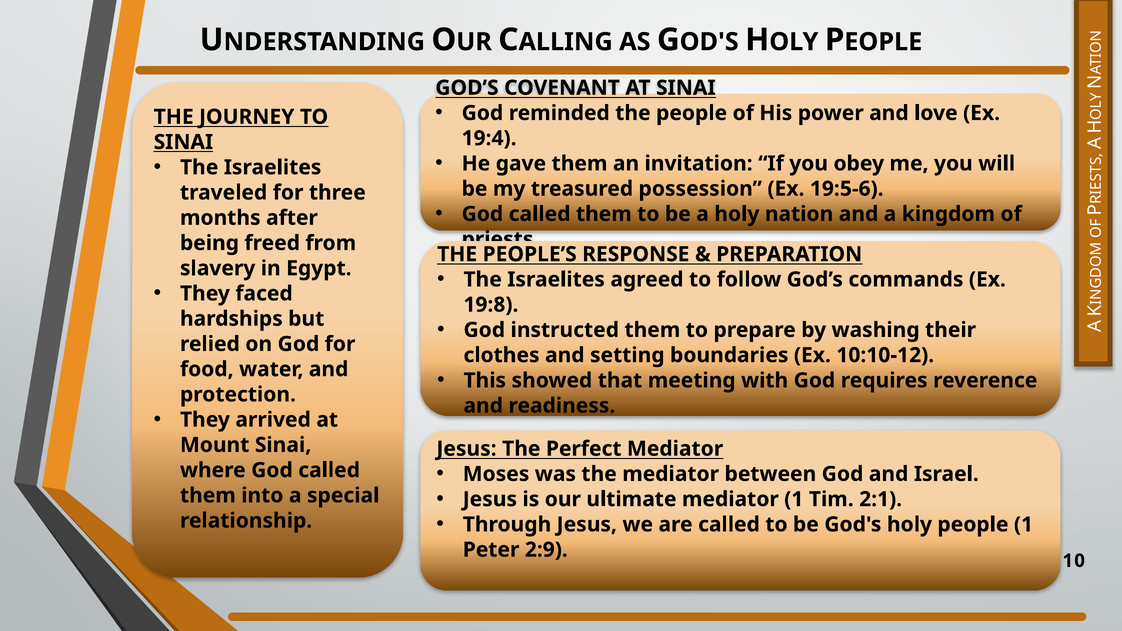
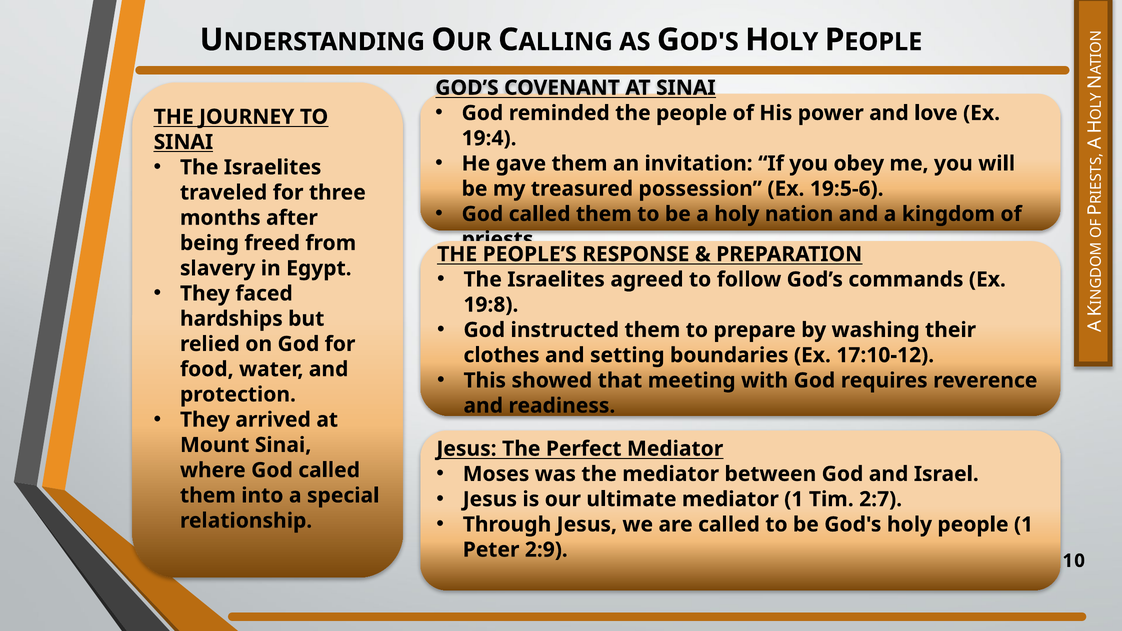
10:10-12: 10:10-12 -> 17:10-12
2:1: 2:1 -> 2:7
